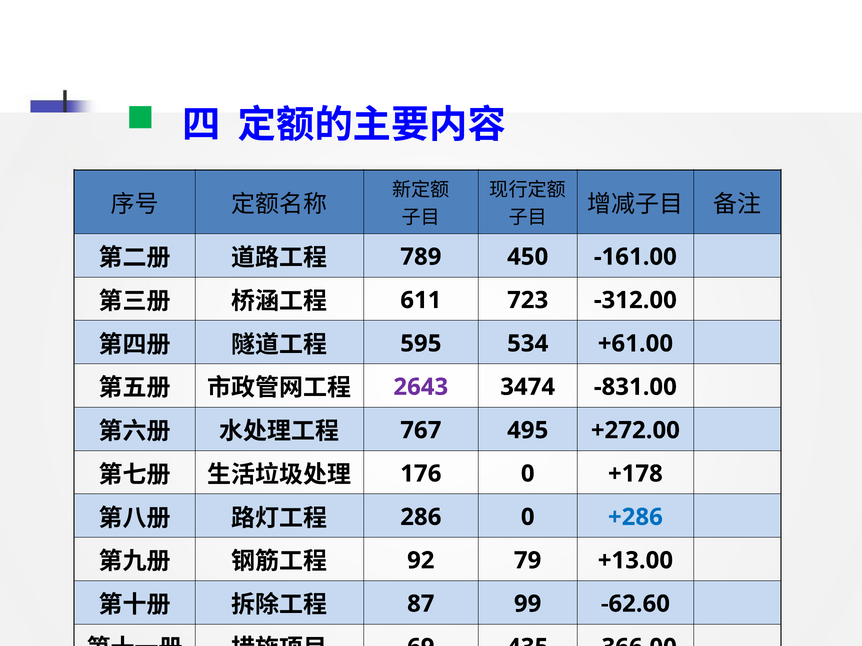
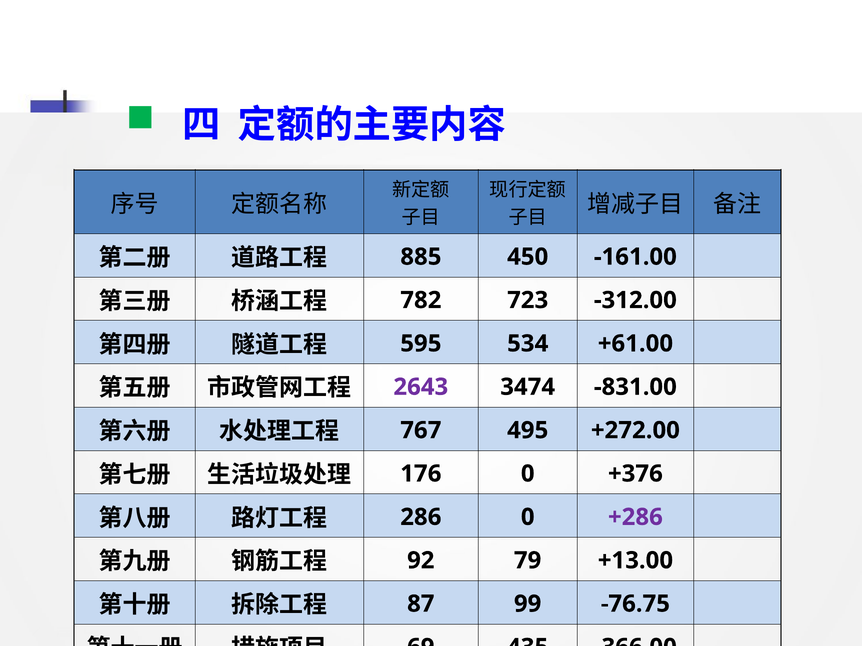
789: 789 -> 885
611: 611 -> 782
+178: +178 -> +376
+286 colour: blue -> purple
-62.60: -62.60 -> -76.75
